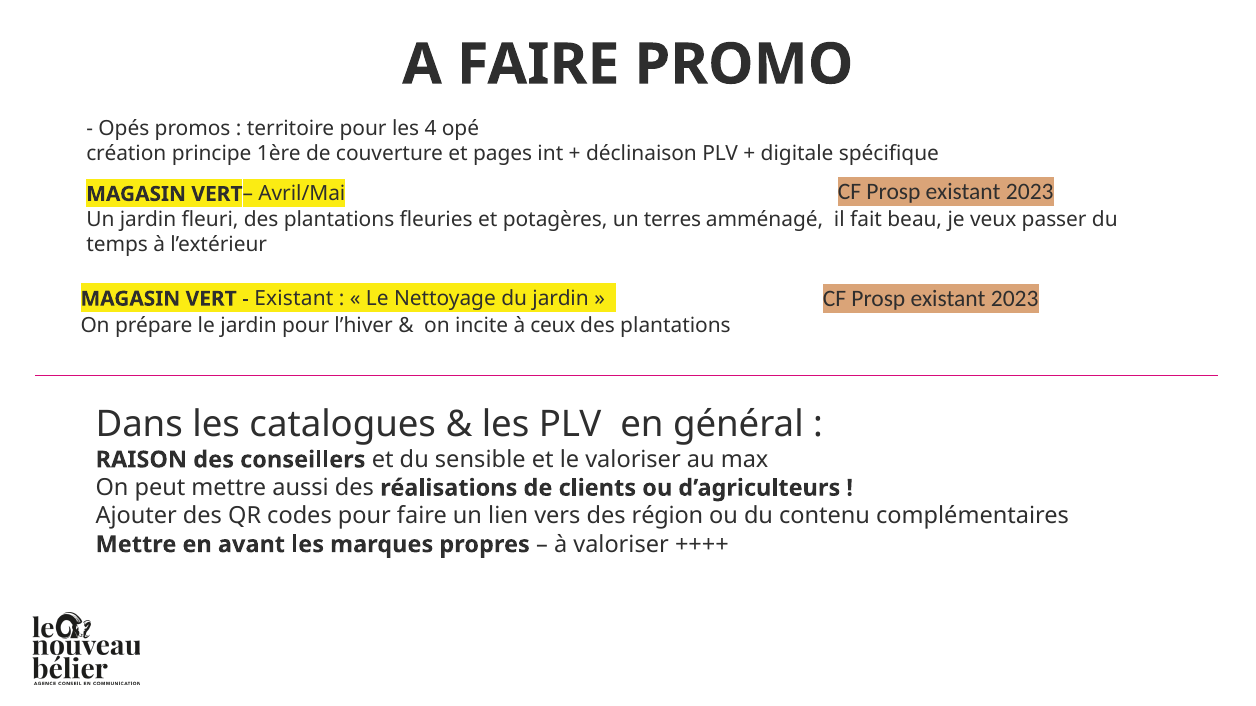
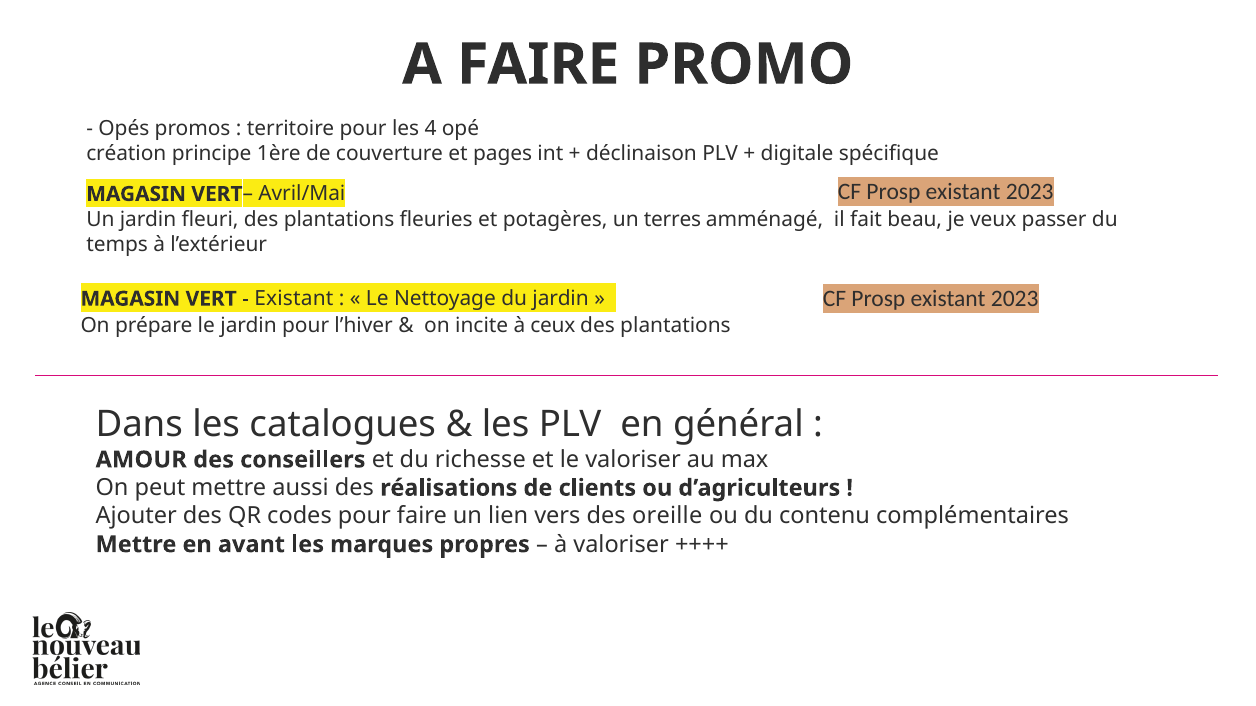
RAISON: RAISON -> AMOUR
sensible: sensible -> richesse
région: région -> oreille
